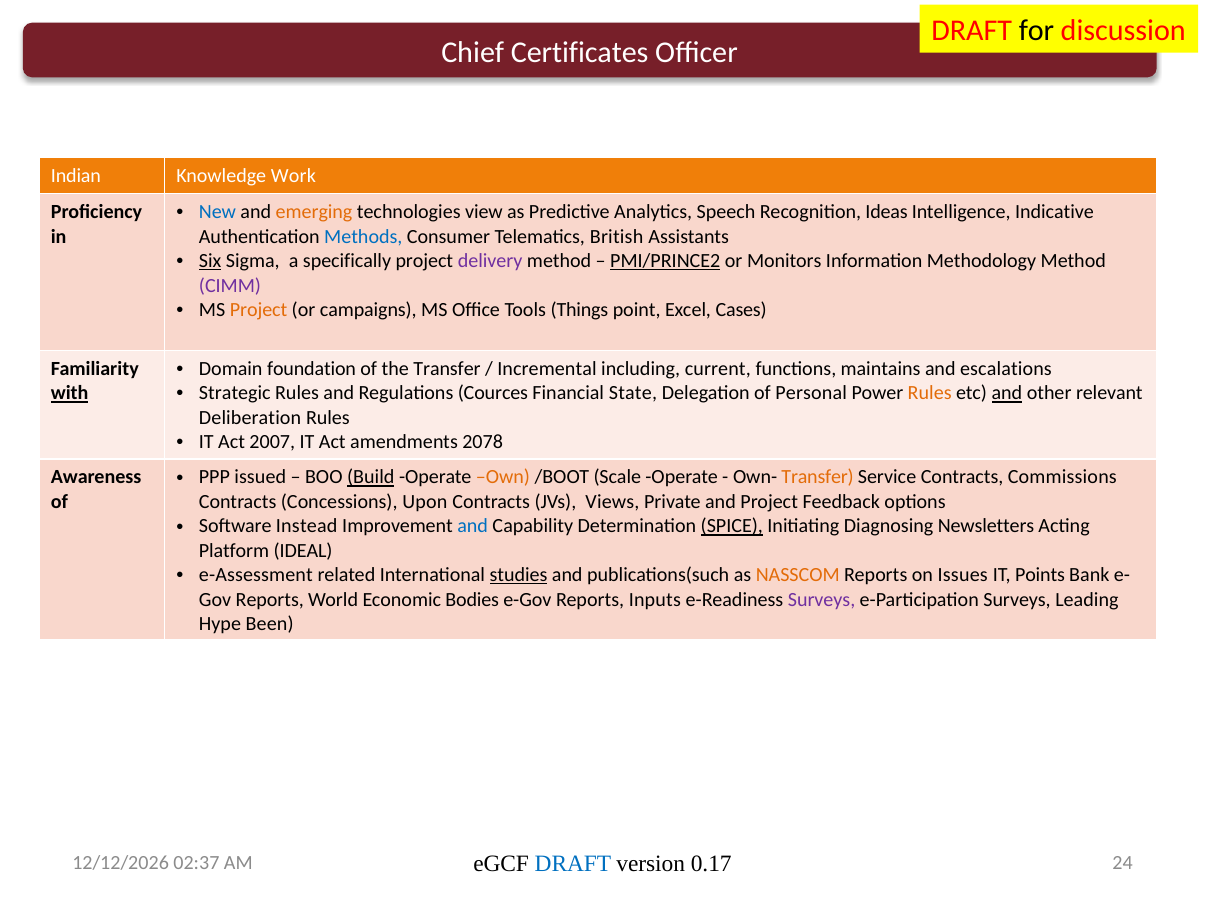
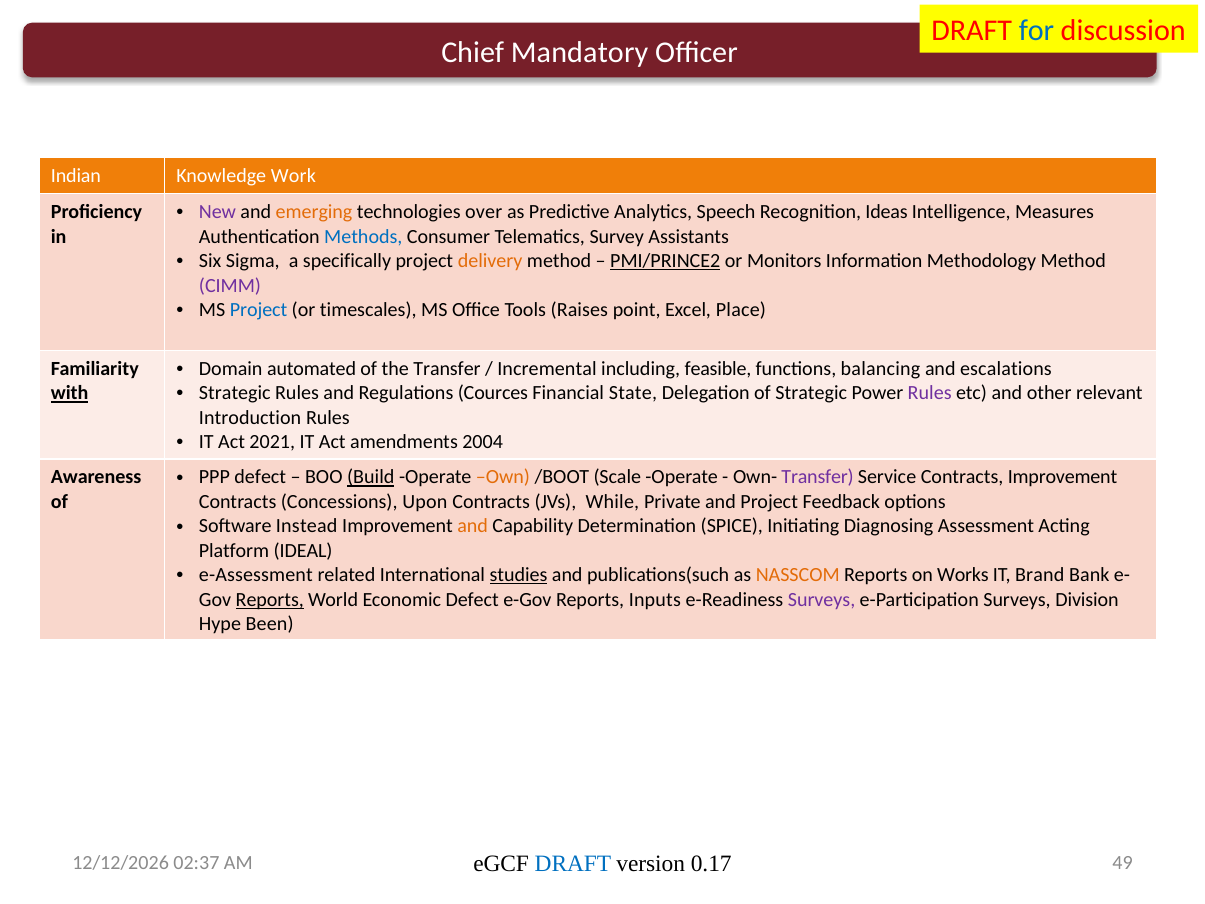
for colour: black -> blue
Certificates: Certificates -> Mandatory
New colour: blue -> purple
view: view -> over
Indicative: Indicative -> Measures
British: British -> Survey
Six underline: present -> none
delivery colour: purple -> orange
Project at (259, 310) colour: orange -> blue
campaigns: campaigns -> timescales
Things: Things -> Raises
Cases: Cases -> Place
foundation: foundation -> automated
current: current -> feasible
maintains: maintains -> balancing
of Personal: Personal -> Strategic
Rules at (930, 393) colour: orange -> purple
and at (1007, 393) underline: present -> none
Deliberation: Deliberation -> Introduction
2007: 2007 -> 2021
2078: 2078 -> 2004
PPP issued: issued -> defect
Transfer at (818, 477) colour: orange -> purple
Contracts Commissions: Commissions -> Improvement
Views: Views -> While
and at (473, 526) colour: blue -> orange
SPICE underline: present -> none
Newsletters: Newsletters -> Assessment
Issues: Issues -> Works
Points: Points -> Brand
Reports at (270, 600) underline: none -> present
Economic Bodies: Bodies -> Defect
Leading: Leading -> Division
24: 24 -> 49
